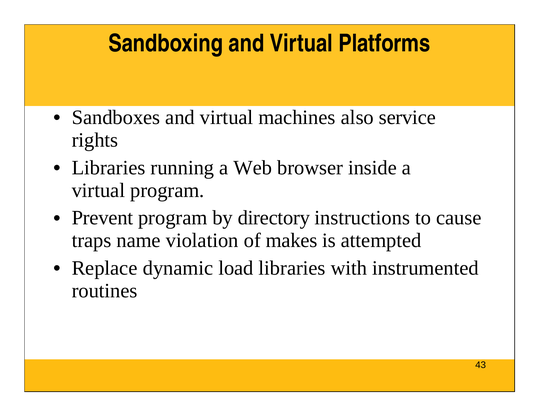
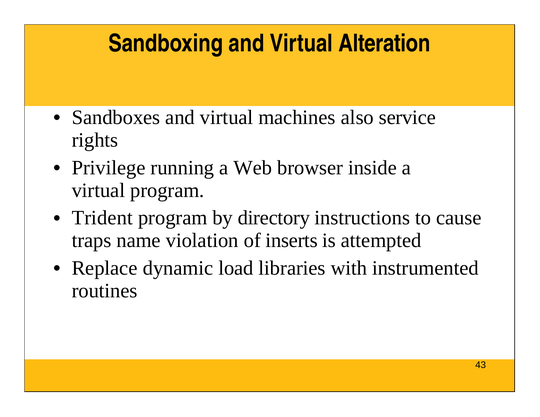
Platforms: Platforms -> Alteration
Libraries at (109, 168): Libraries -> Privilege
Prevent: Prevent -> Trident
makes: makes -> inserts
